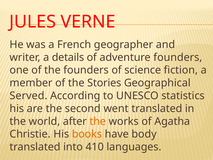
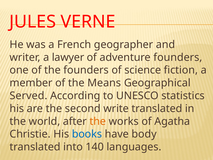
details: details -> lawyer
Stories: Stories -> Means
went: went -> write
books colour: orange -> blue
410: 410 -> 140
